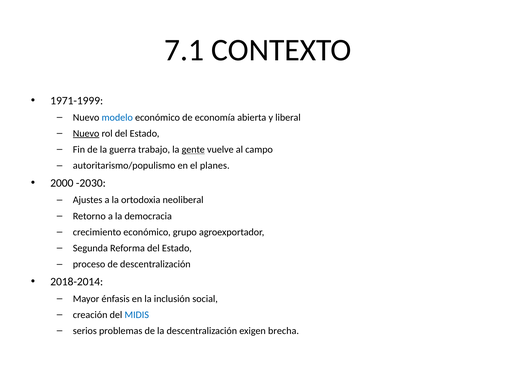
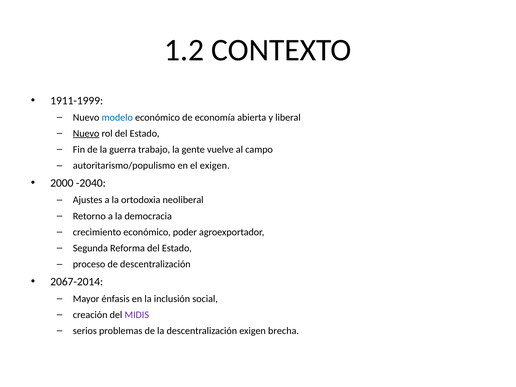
7.1: 7.1 -> 1.2
1971-1999: 1971-1999 -> 1911-1999
gente underline: present -> none
el planes: planes -> exigen
-2030: -2030 -> -2040
grupo: grupo -> poder
2018-2014: 2018-2014 -> 2067-2014
MIDIS colour: blue -> purple
